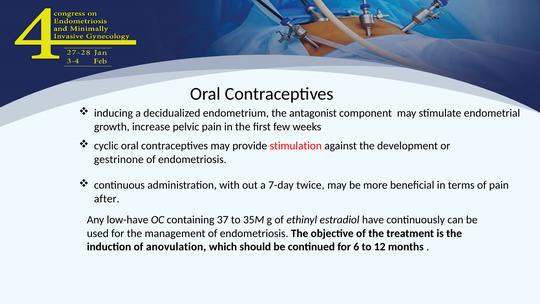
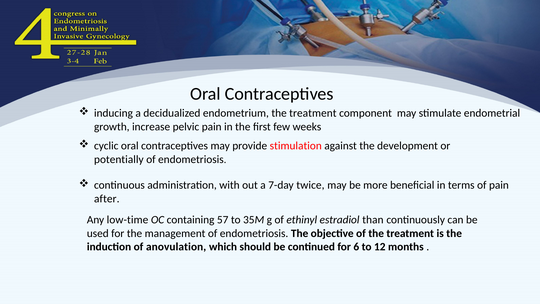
endometrium the antagonist: antagonist -> treatment
gestrinone: gestrinone -> potentially
low-have: low-have -> low-time
37: 37 -> 57
have: have -> than
